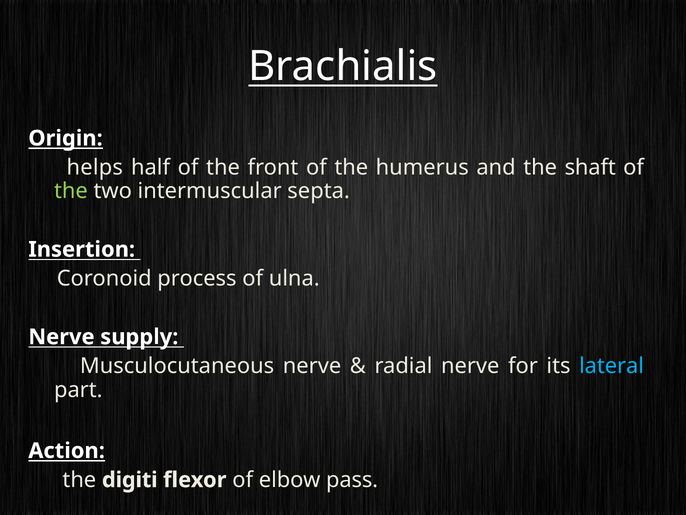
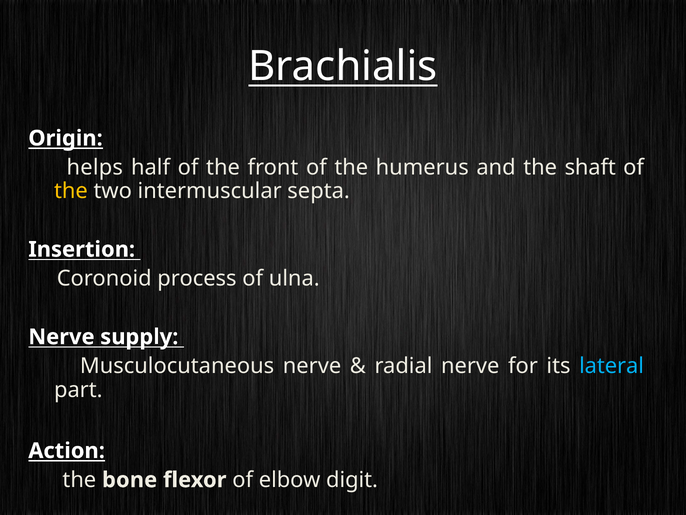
the at (71, 191) colour: light green -> yellow
digiti: digiti -> bone
pass: pass -> digit
